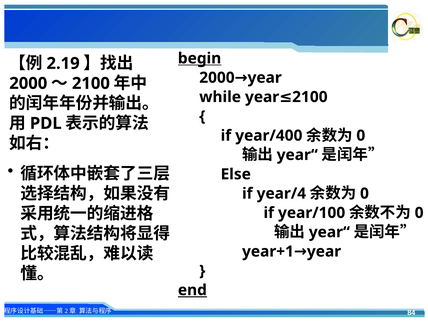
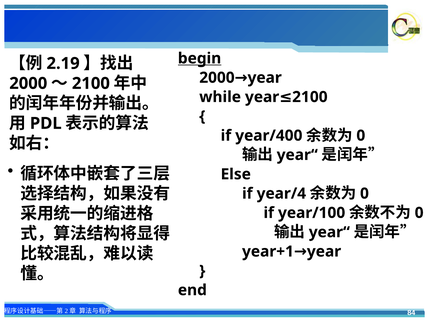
end underline: present -> none
